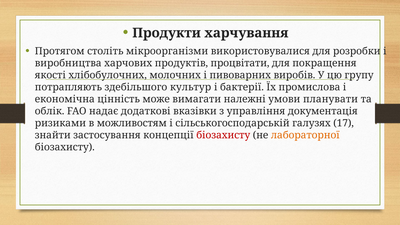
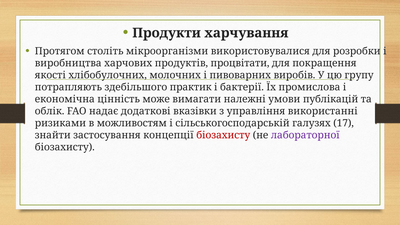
культур: культур -> практик
планувати: планувати -> публікацій
документація: документація -> використанні
лабораторної colour: orange -> purple
